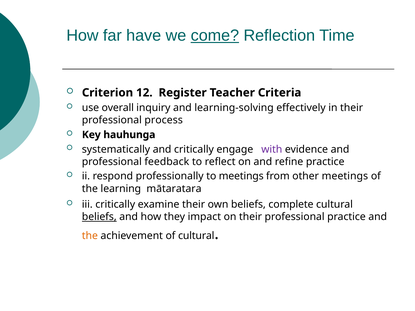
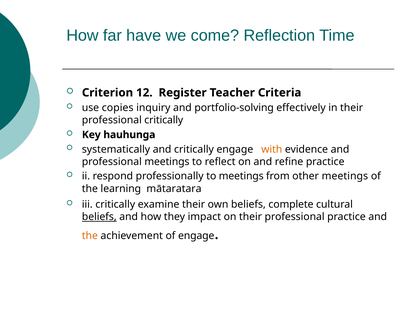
come underline: present -> none
overall: overall -> copies
learning-solving: learning-solving -> portfolio-solving
professional process: process -> critically
with colour: purple -> orange
professional feedback: feedback -> meetings
of cultural: cultural -> engage
